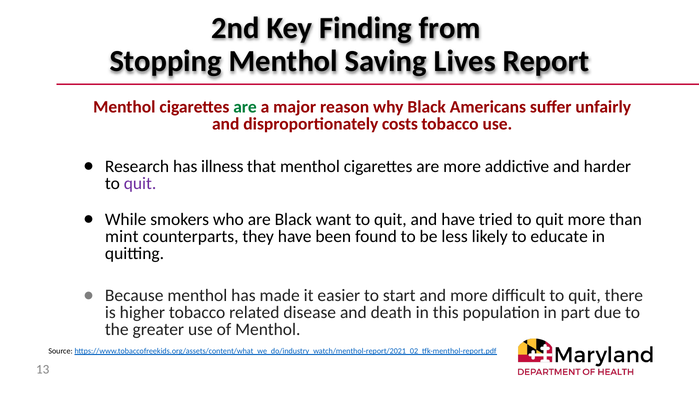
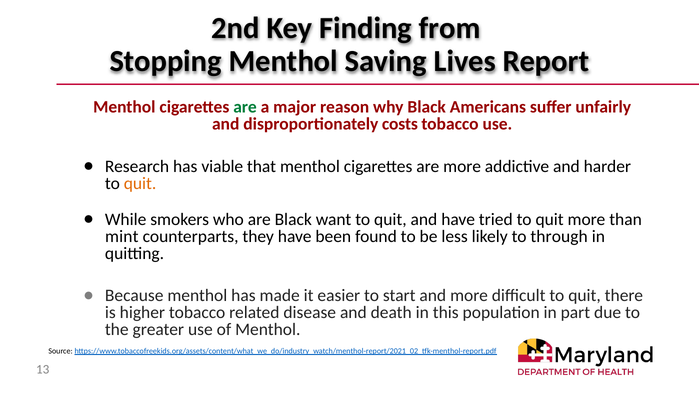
illness: illness -> viable
quit at (140, 184) colour: purple -> orange
educate: educate -> through
